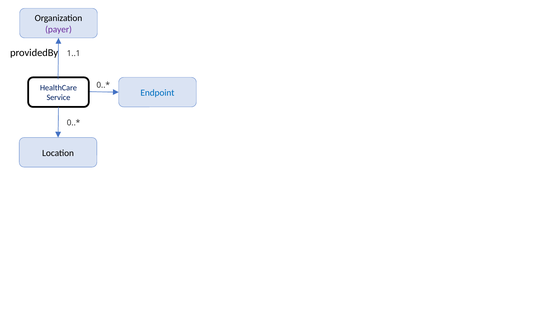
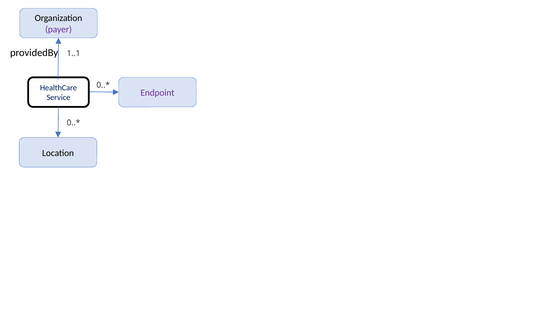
Endpoint colour: blue -> purple
